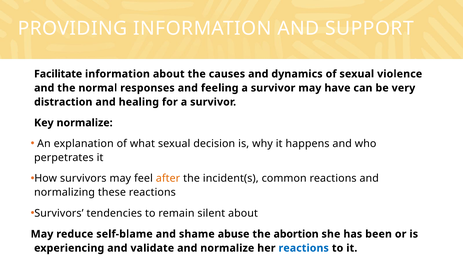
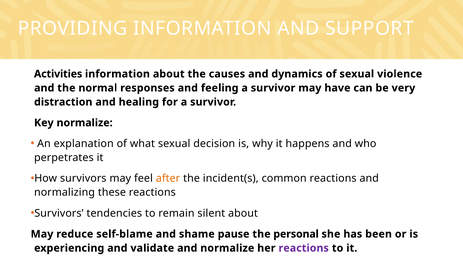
Facilitate: Facilitate -> Activities
abuse: abuse -> pause
abortion: abortion -> personal
reactions at (304, 248) colour: blue -> purple
